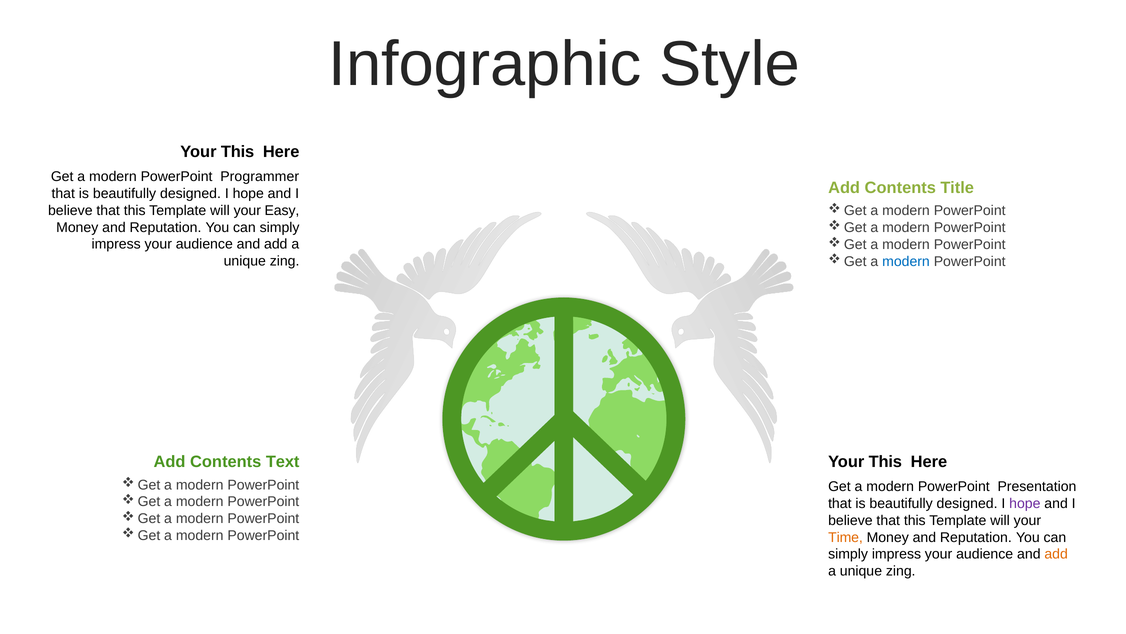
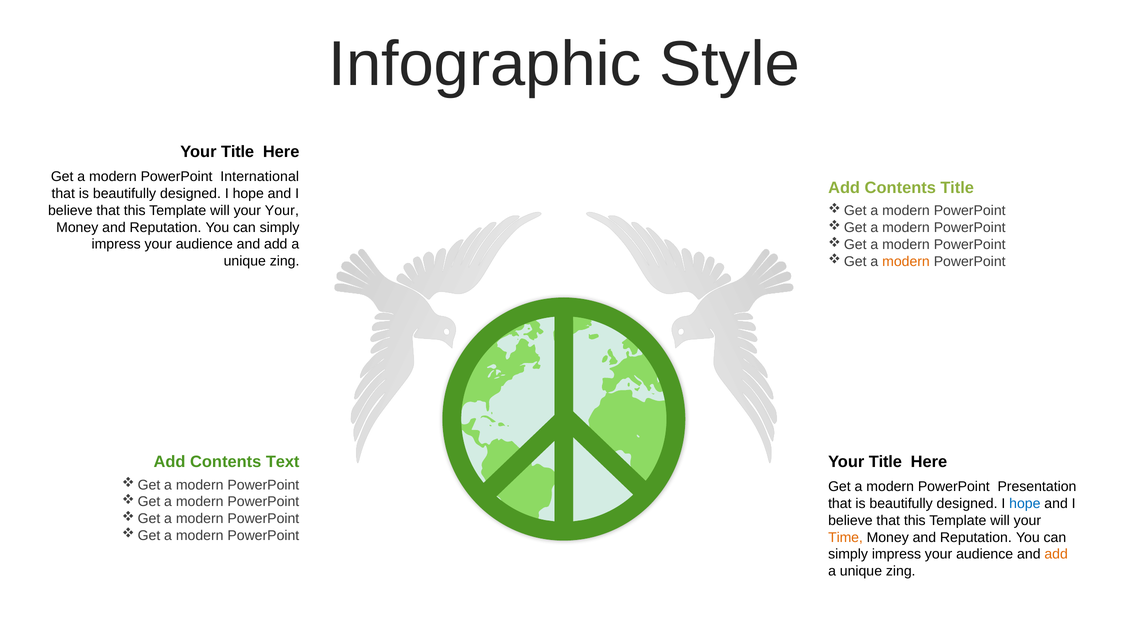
This at (238, 152): This -> Title
Programmer: Programmer -> International
your Easy: Easy -> Your
modern at (906, 261) colour: blue -> orange
This at (885, 461): This -> Title
hope at (1025, 503) colour: purple -> blue
